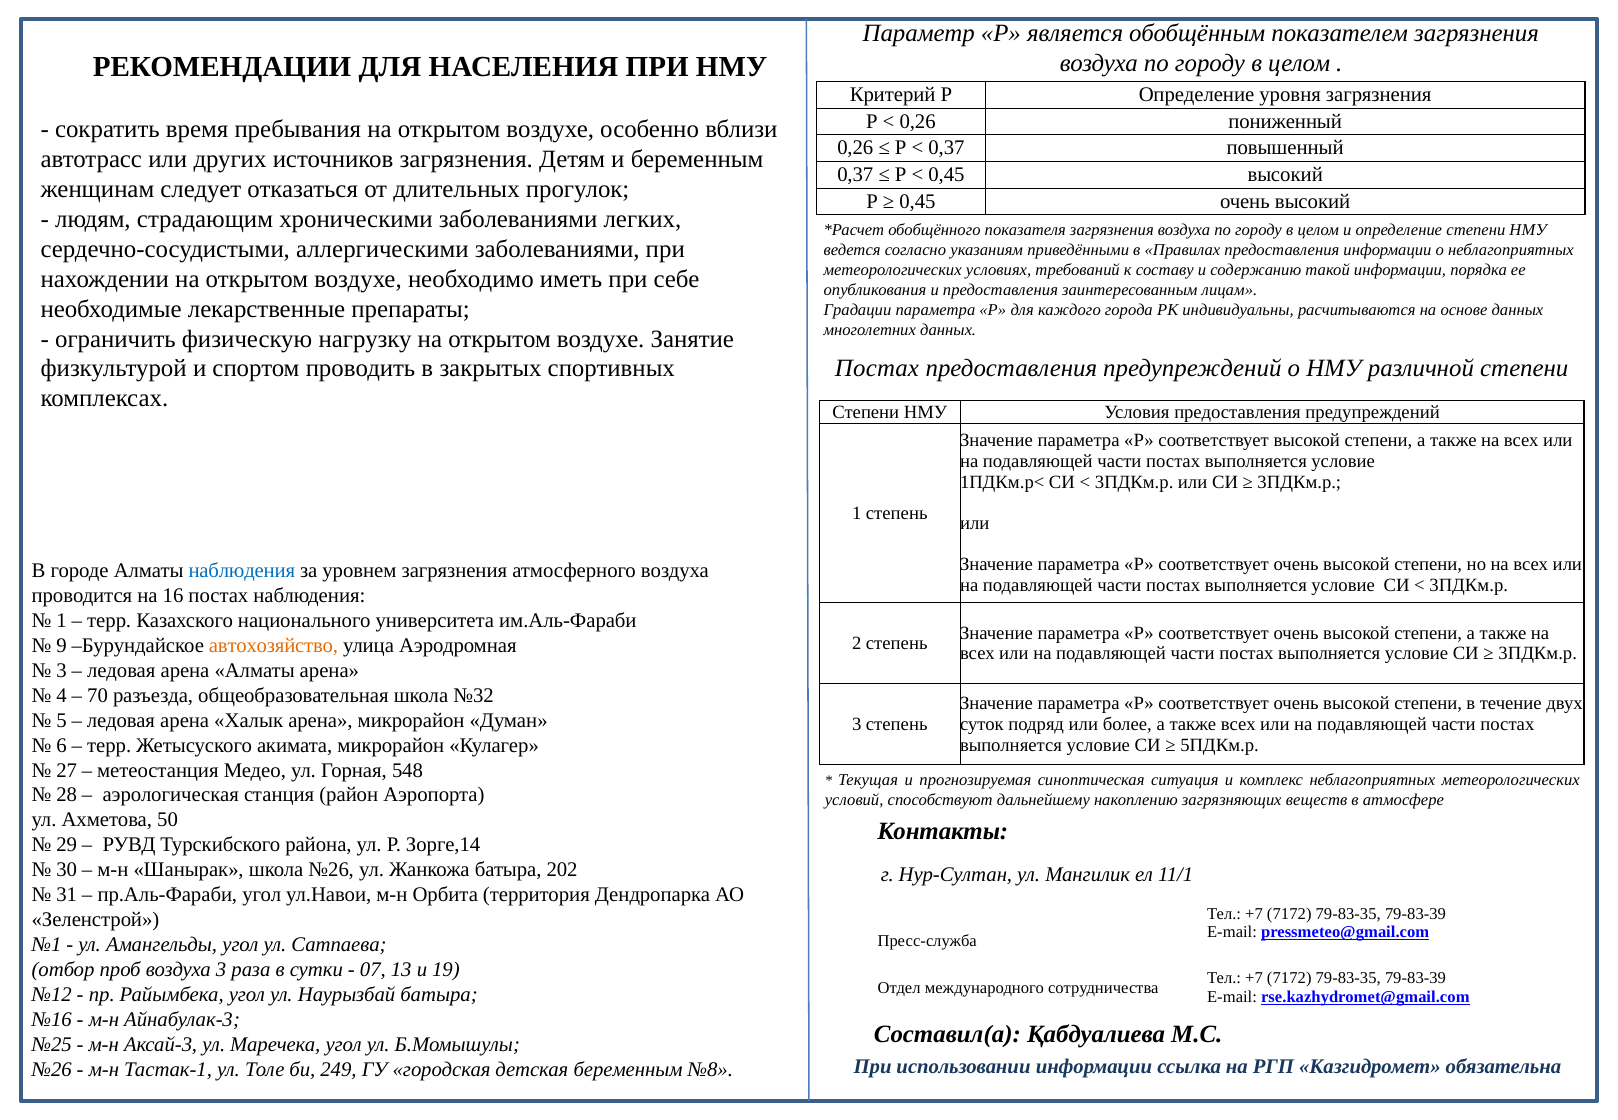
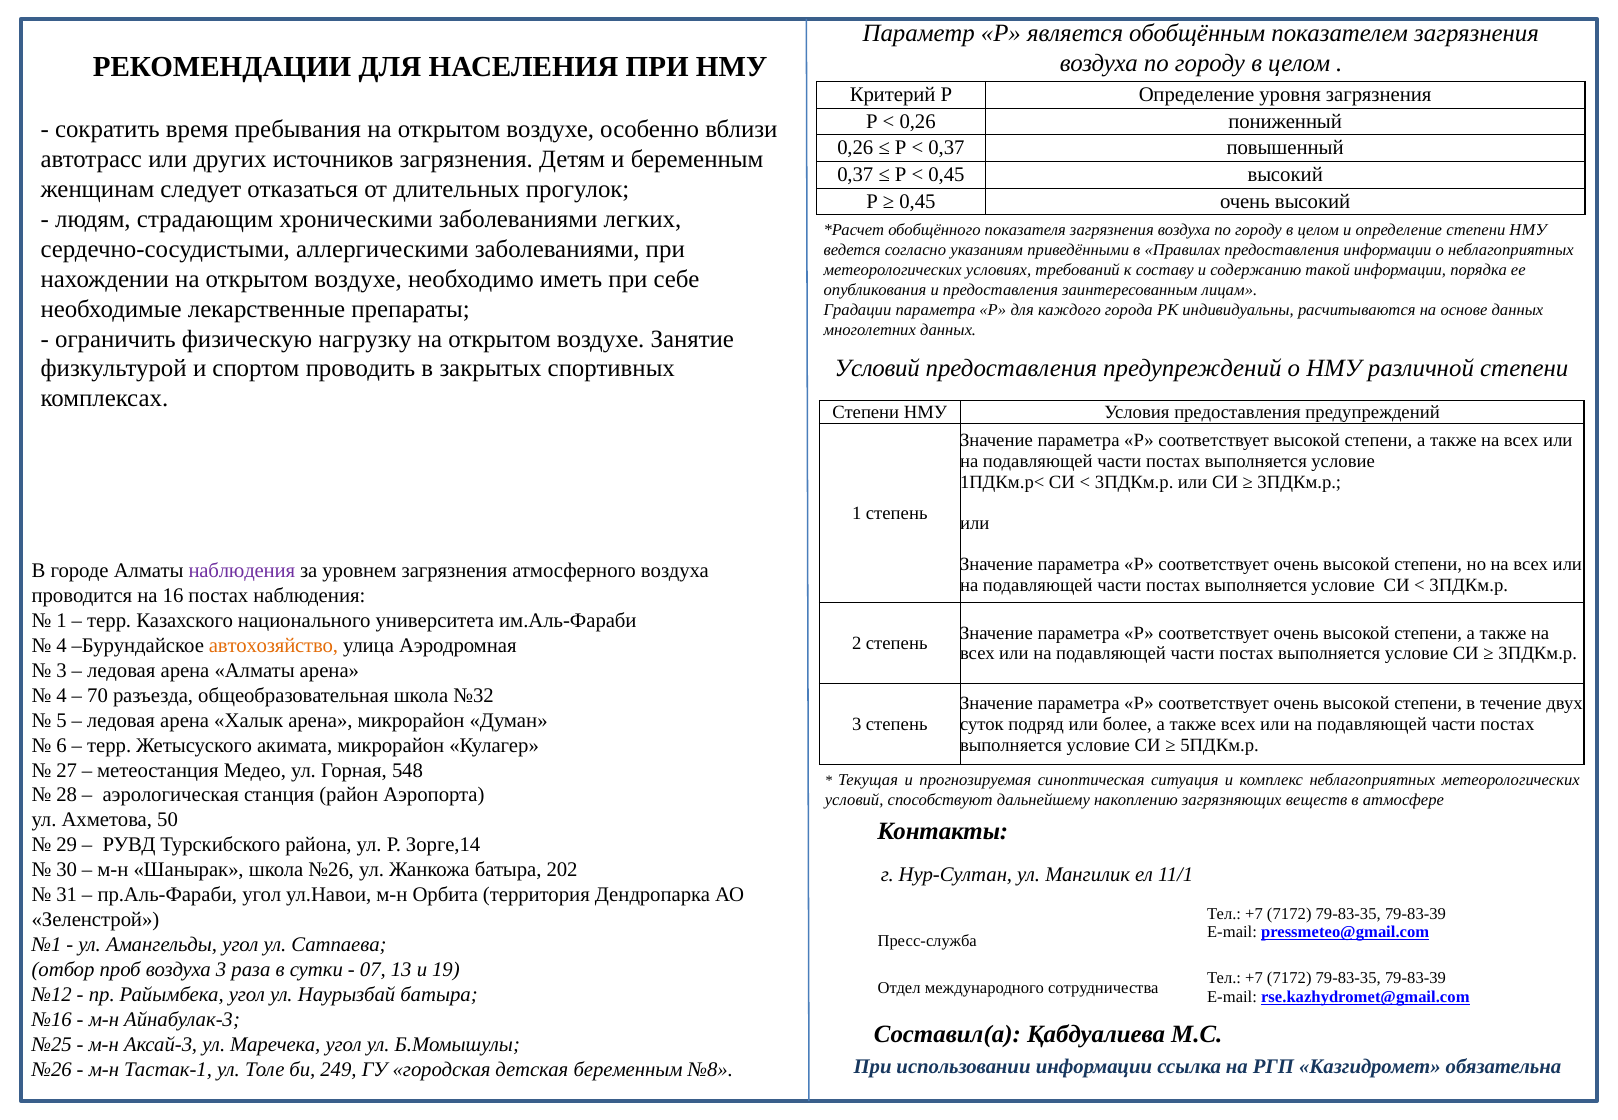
Постах at (877, 368): Постах -> Условий
наблюдения at (242, 571) colour: blue -> purple
9 at (62, 646): 9 -> 4
